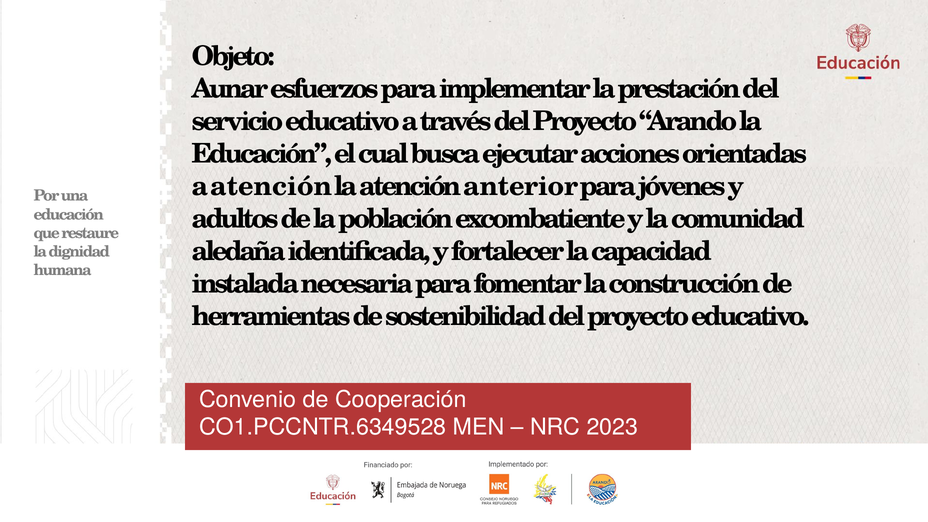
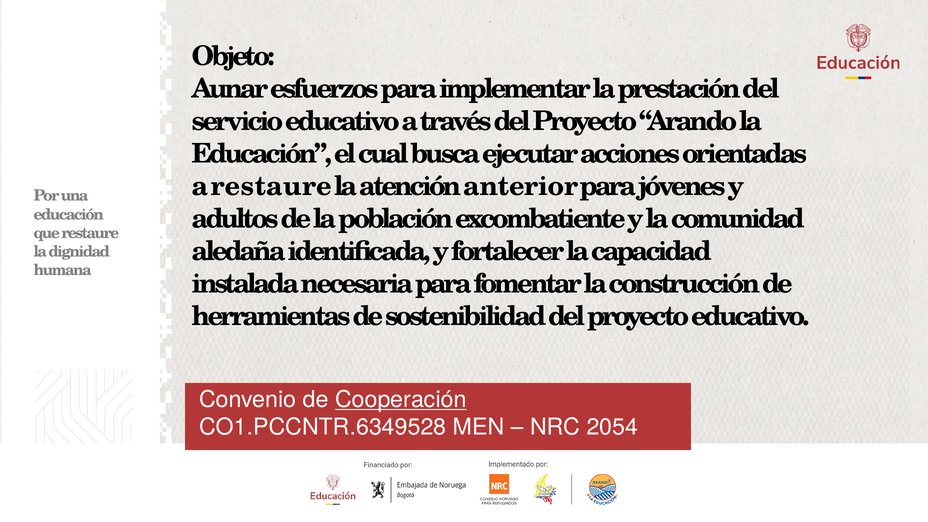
a atención: atención -> restaure
Cooperación underline: none -> present
2023: 2023 -> 2054
